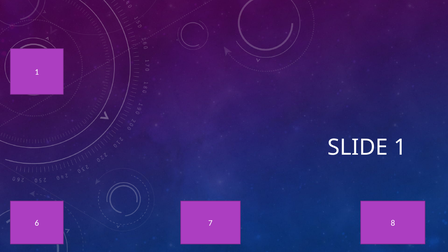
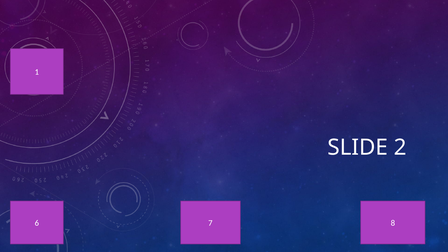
SLIDE 1: 1 -> 2
